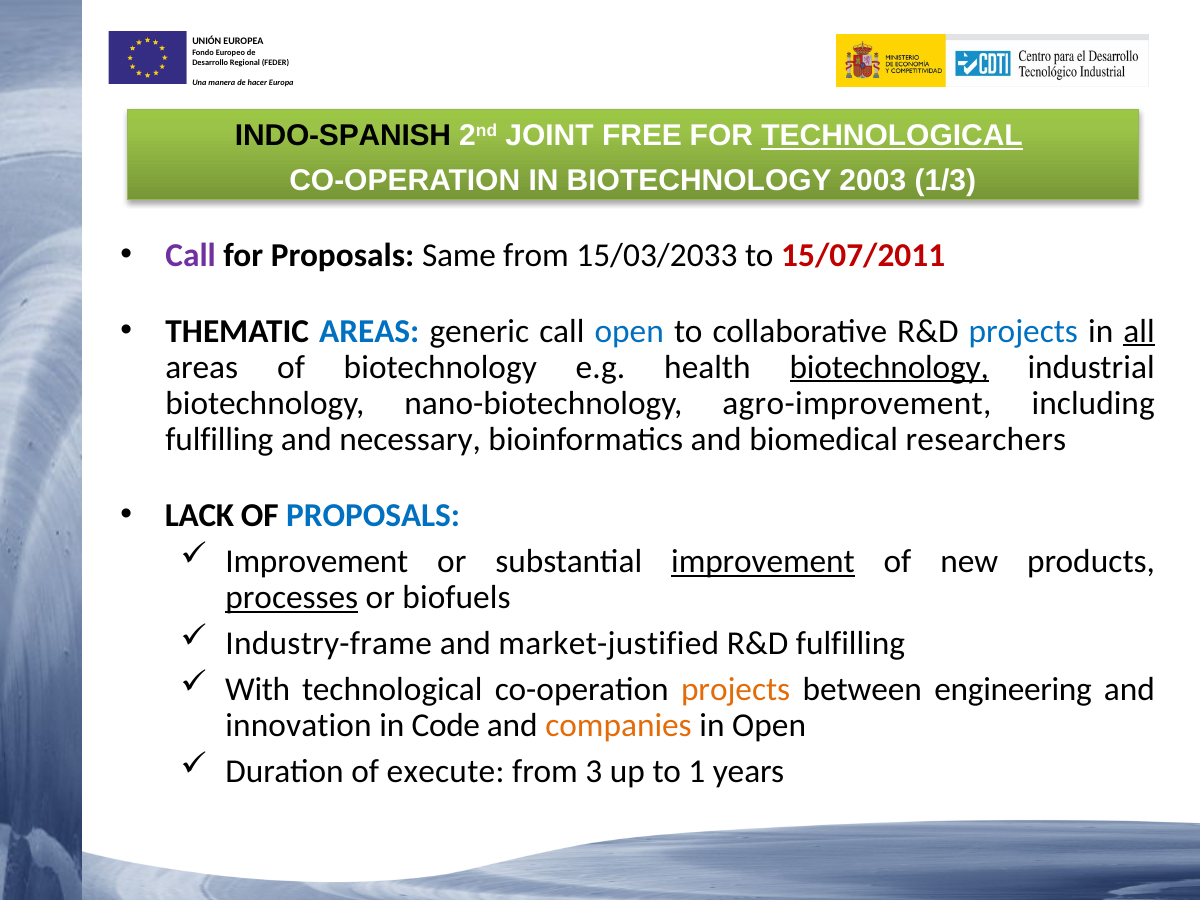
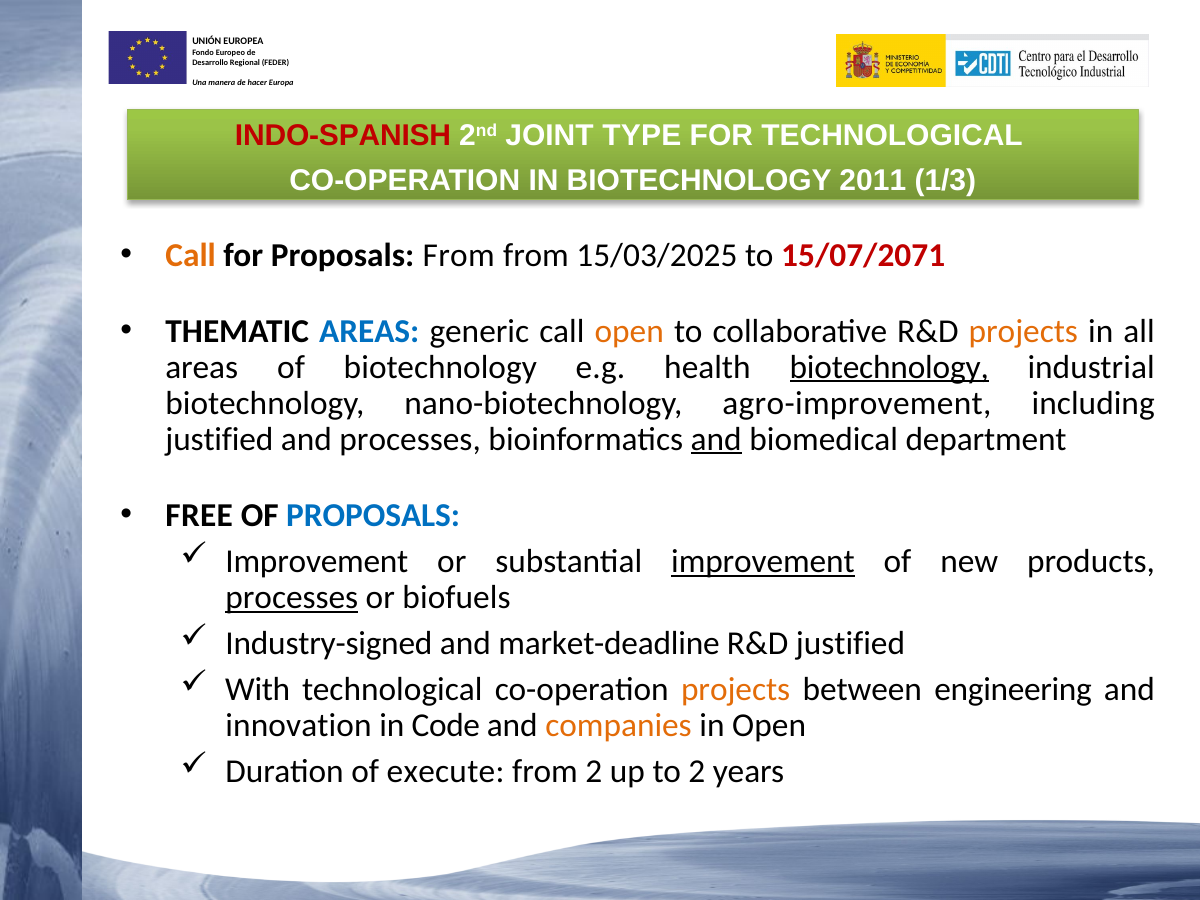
INDO-SPANISH colour: black -> red
FREE: FREE -> TYPE
TECHNOLOGICAL at (892, 136) underline: present -> none
2003: 2003 -> 2011
Call at (191, 255) colour: purple -> orange
Proposals Same: Same -> From
15/03/2033: 15/03/2033 -> 15/03/2025
15/07/2011: 15/07/2011 -> 15/07/2071
open at (629, 331) colour: blue -> orange
projects at (1023, 331) colour: blue -> orange
all underline: present -> none
fulfilling at (219, 439): fulfilling -> justified
and necessary: necessary -> processes
and at (716, 439) underline: none -> present
researchers: researchers -> department
LACK: LACK -> FREE
Industry-frame: Industry-frame -> Industry-signed
market-justified: market-justified -> market-deadline
R&D fulfilling: fulfilling -> justified
from 3: 3 -> 2
to 1: 1 -> 2
